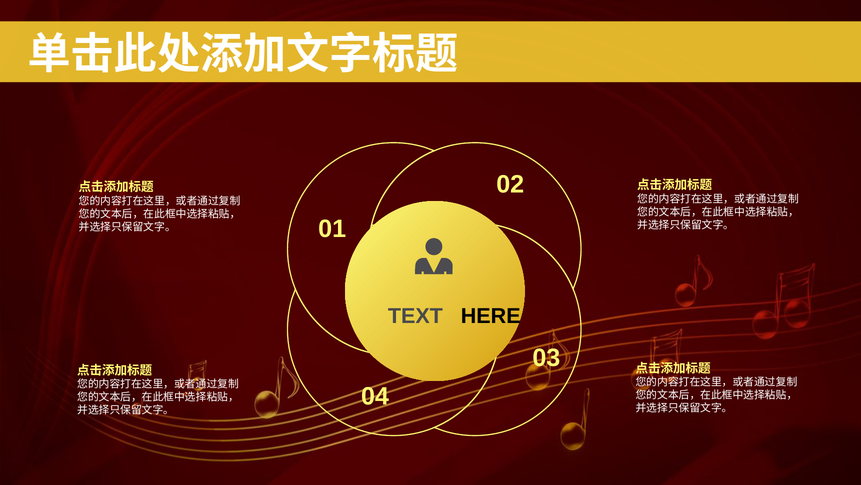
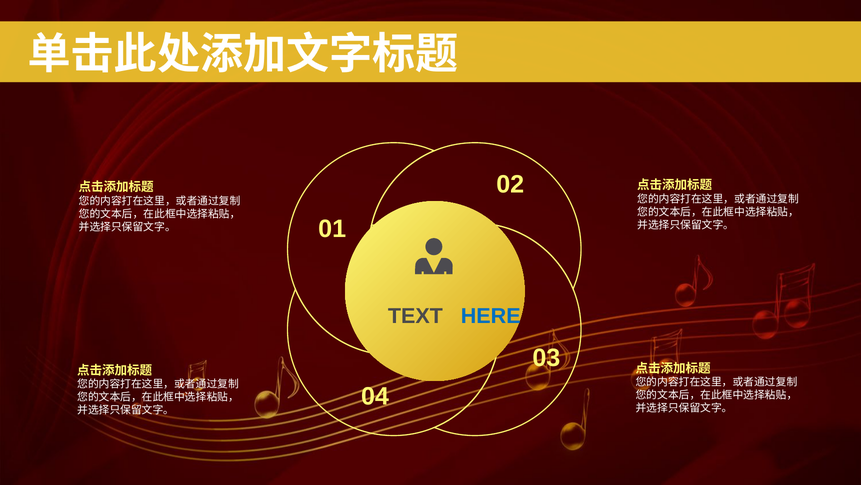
HERE colour: black -> blue
